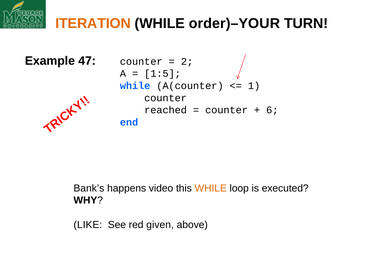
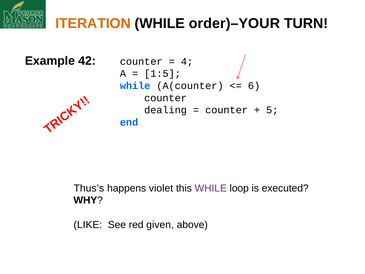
47: 47 -> 42
2: 2 -> 4
1: 1 -> 6
reached: reached -> dealing
6: 6 -> 5
Bank’s: Bank’s -> Thus’s
video: video -> violet
WHILE at (211, 188) colour: orange -> purple
